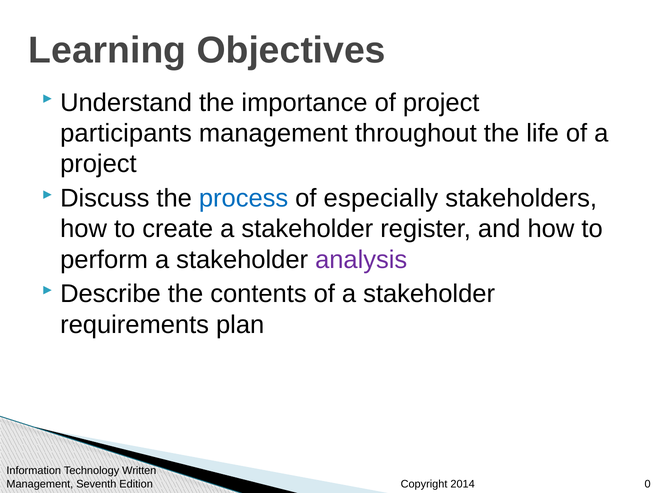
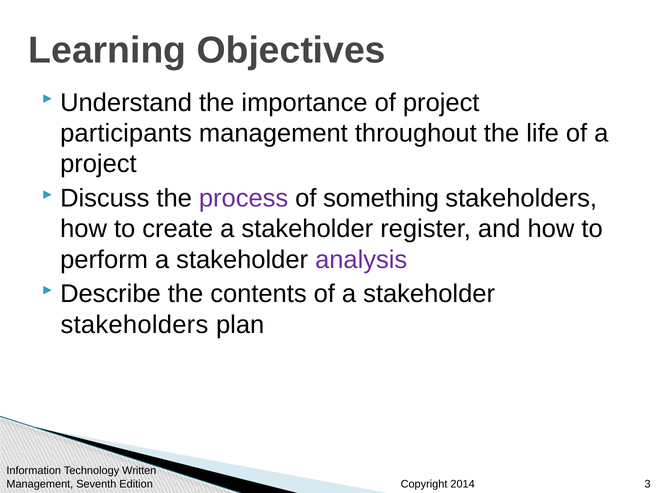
process colour: blue -> purple
especially: especially -> something
requirements at (135, 325): requirements -> stakeholders
0: 0 -> 3
